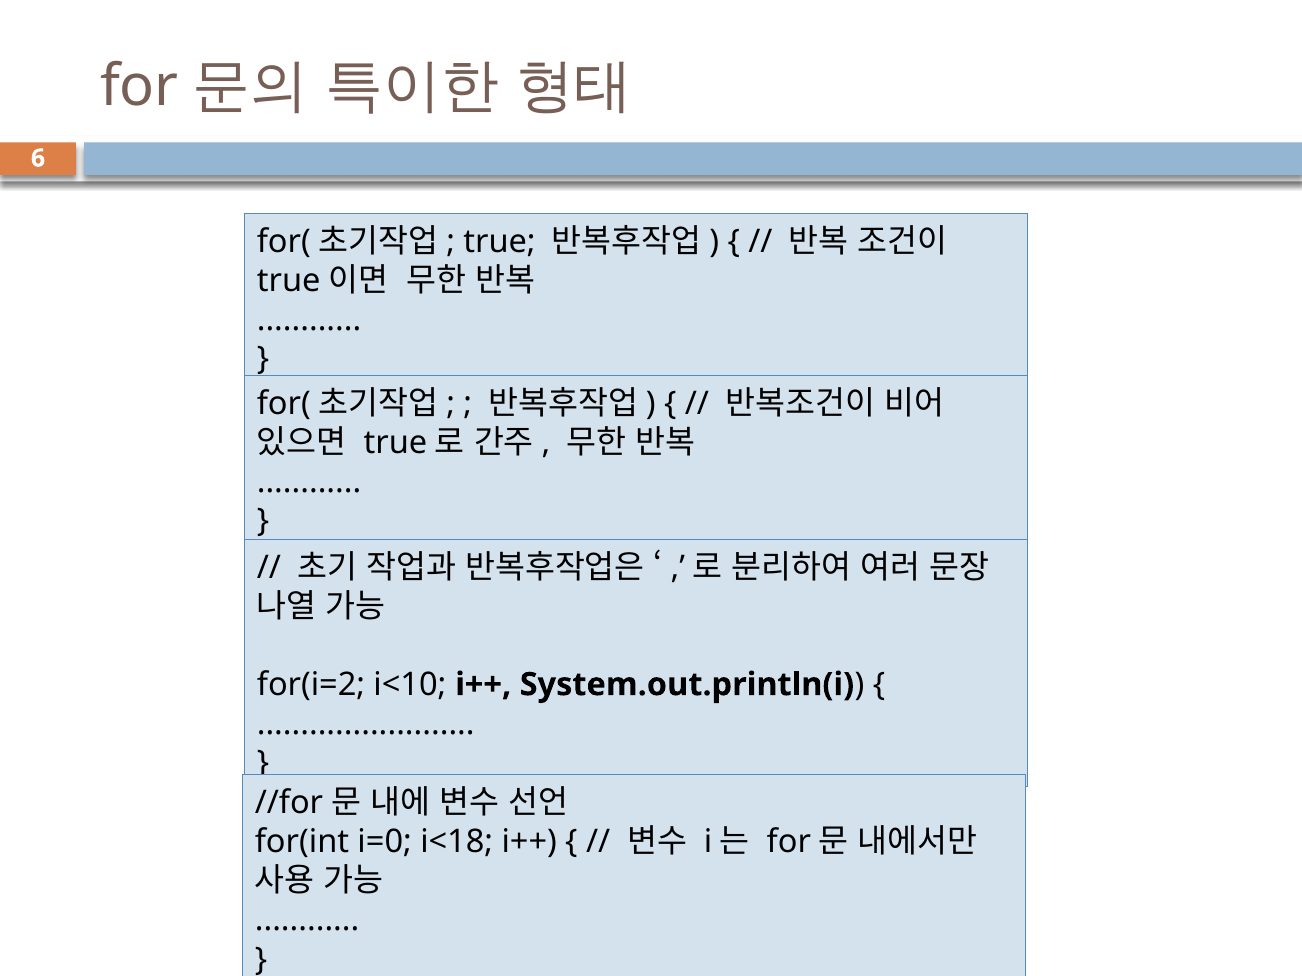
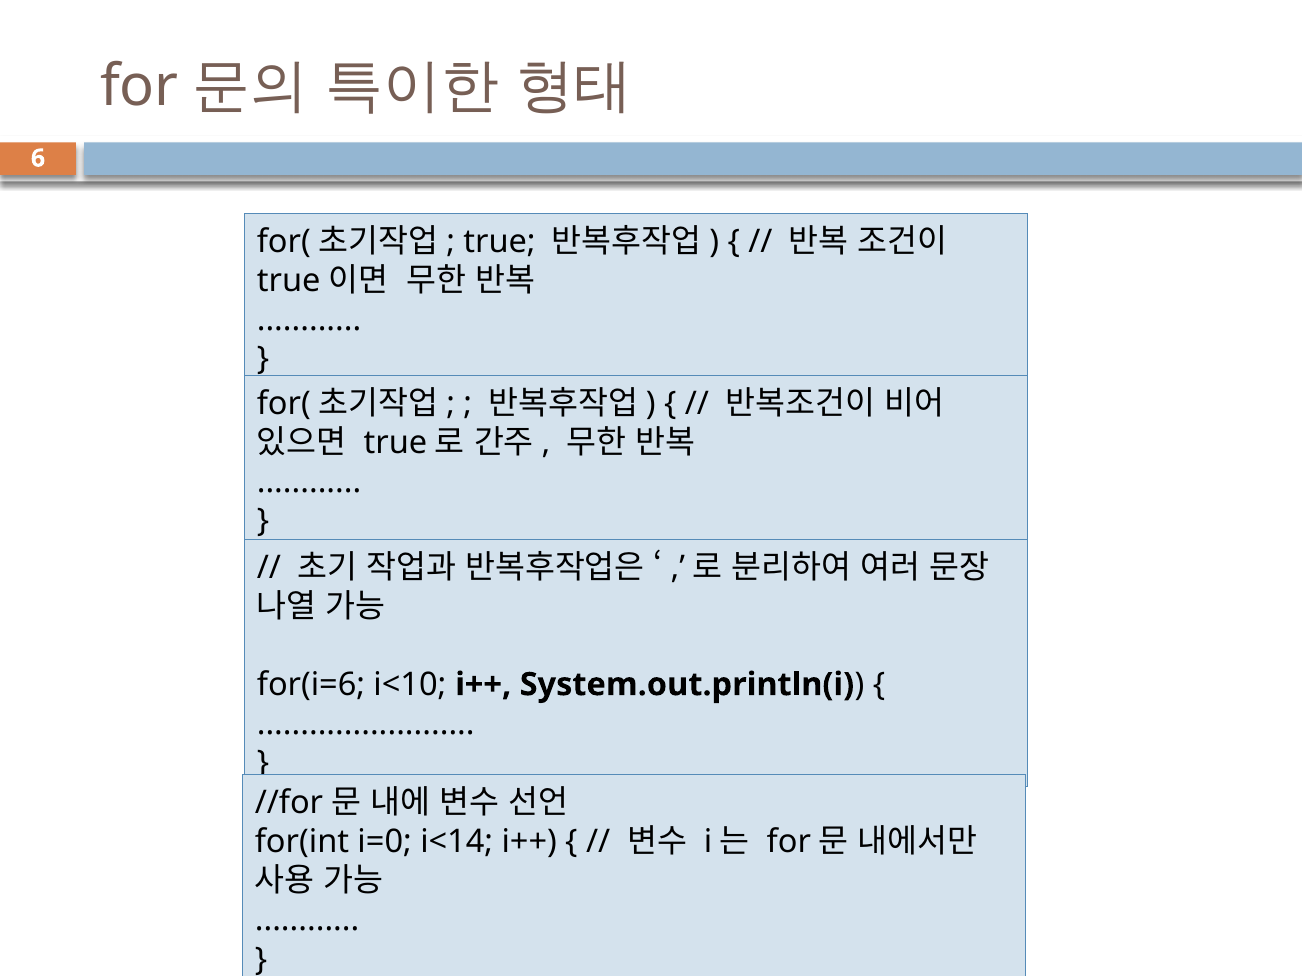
for(i=2: for(i=2 -> for(i=6
i<18: i<18 -> i<14
